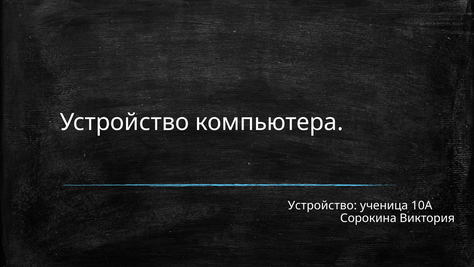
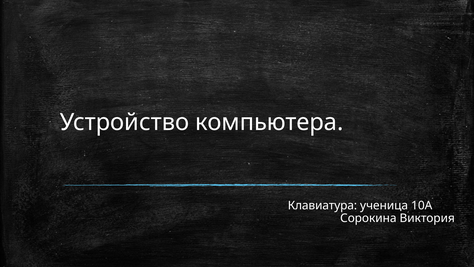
Устройство at (322, 205): Устройство -> Клавиатура
